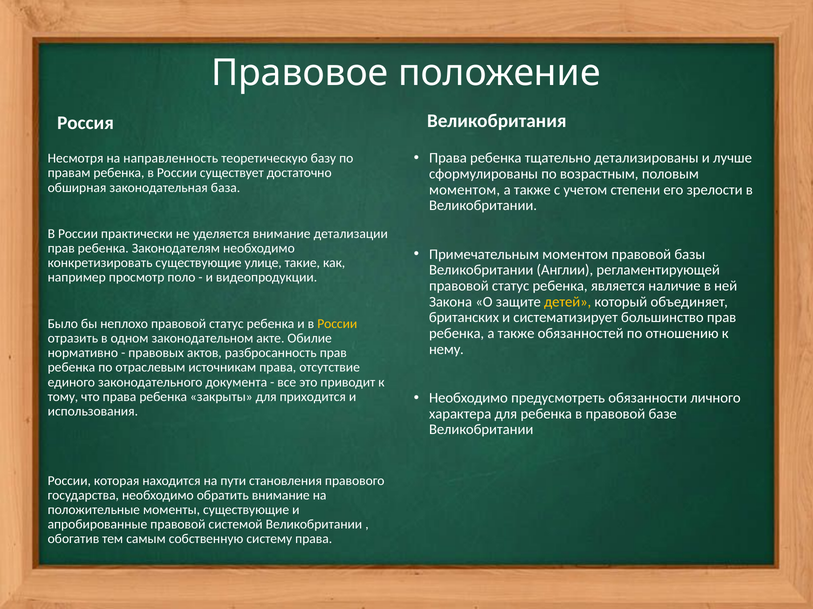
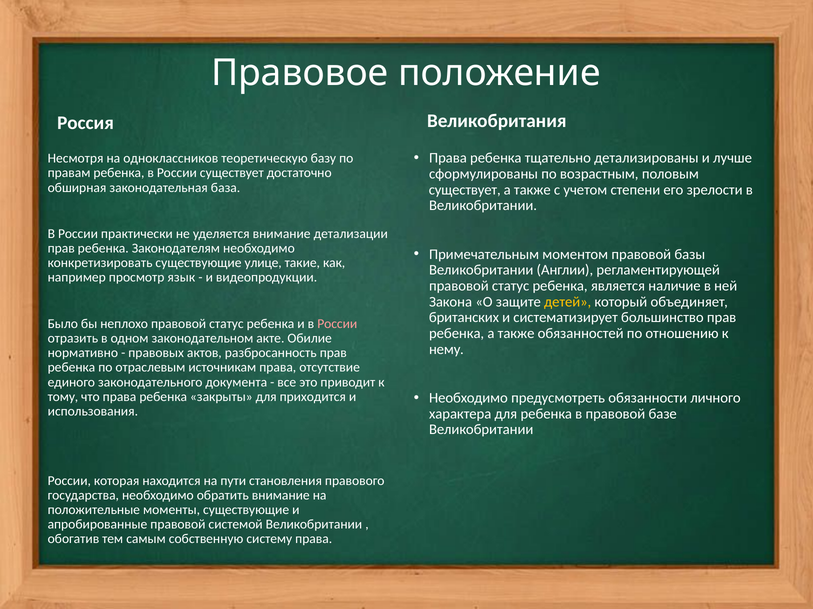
направленность: направленность -> одноклассников
моментом at (465, 190): моментом -> существует
поло: поло -> язык
России at (337, 324) colour: yellow -> pink
